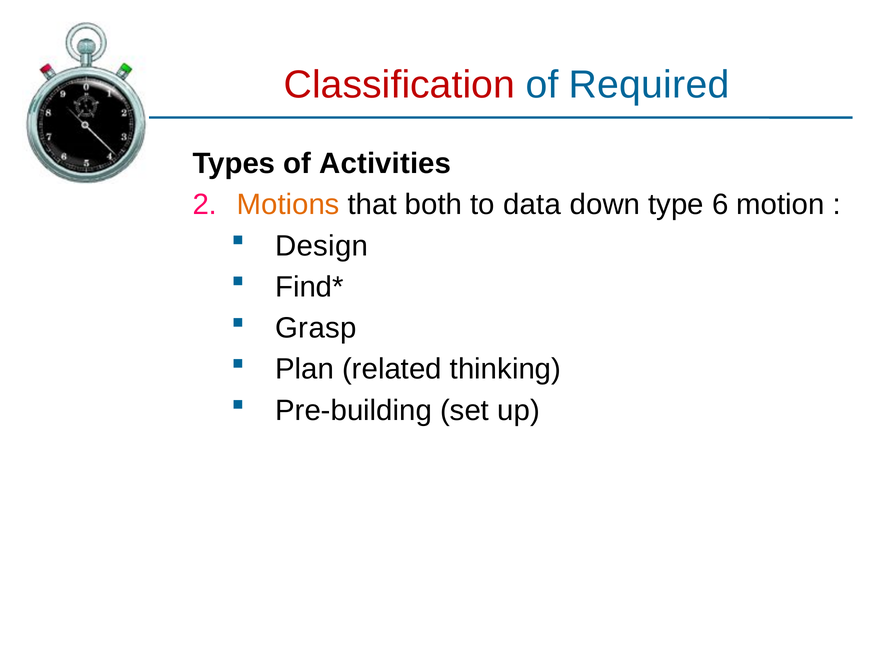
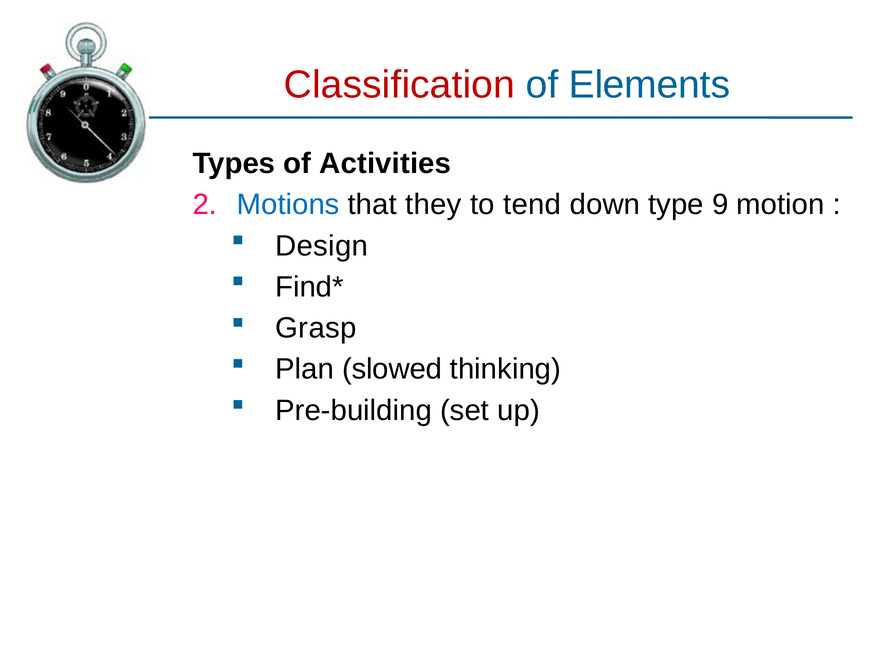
Required: Required -> Elements
Motions colour: orange -> blue
both: both -> they
data: data -> tend
6: 6 -> 9
related: related -> slowed
